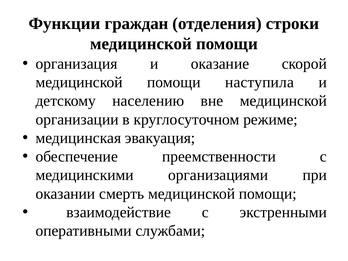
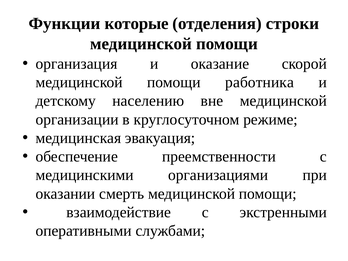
граждан: граждан -> которые
наступила: наступила -> работника
